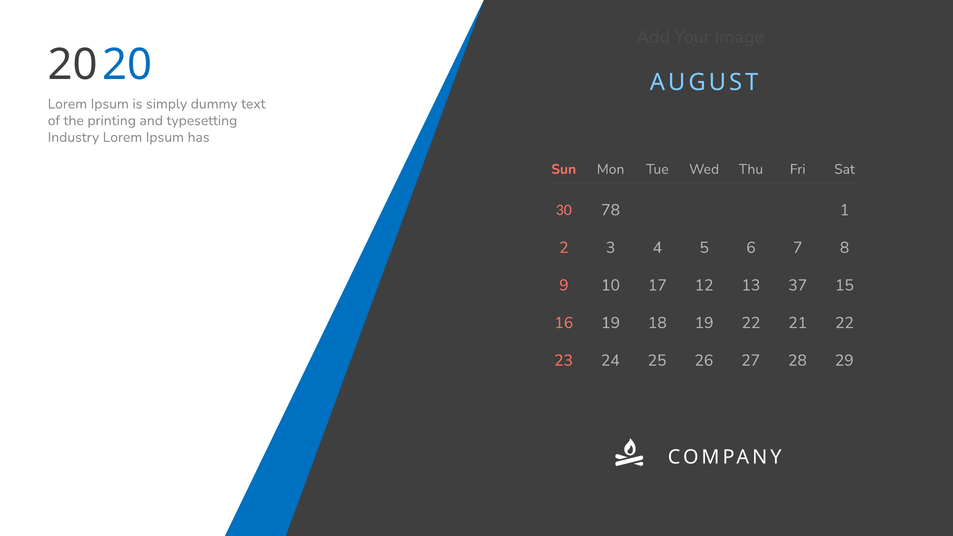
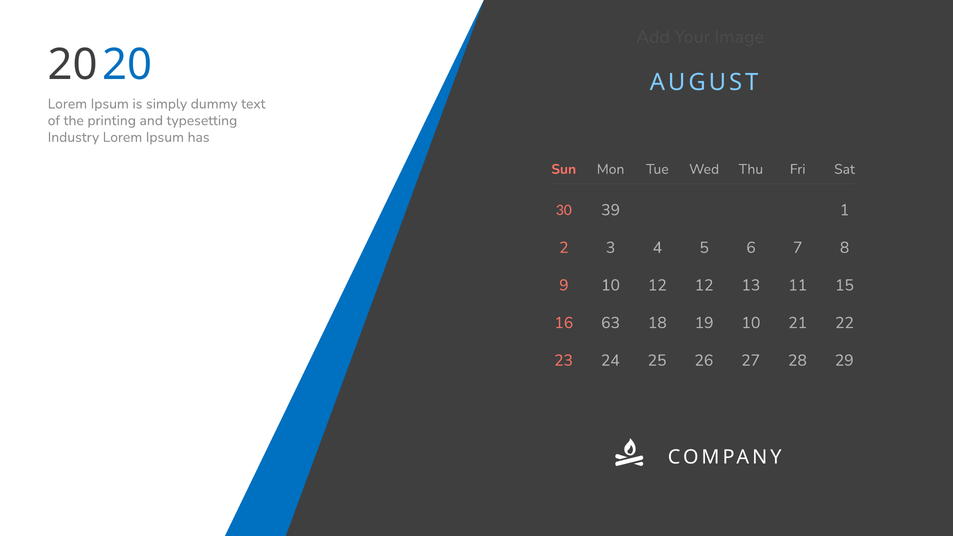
78: 78 -> 39
10 17: 17 -> 12
37: 37 -> 11
16 19: 19 -> 63
19 22: 22 -> 10
